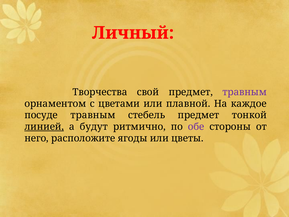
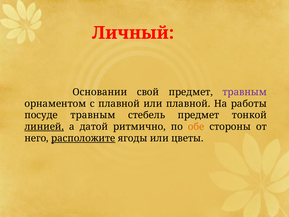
Творчества: Творчества -> Основании
с цветами: цветами -> плавной
каждое: каждое -> работы
будут: будут -> датой
обе colour: purple -> orange
расположите underline: none -> present
